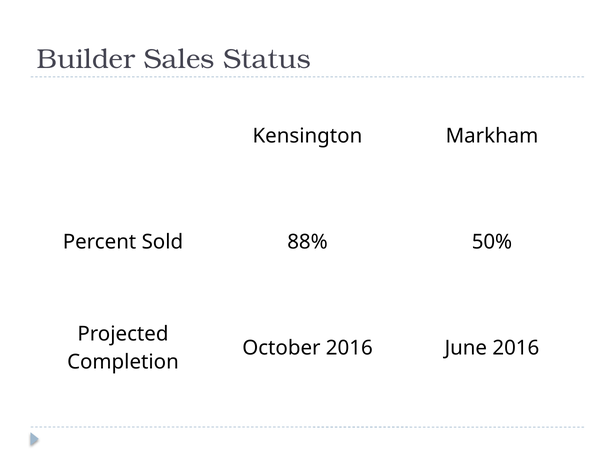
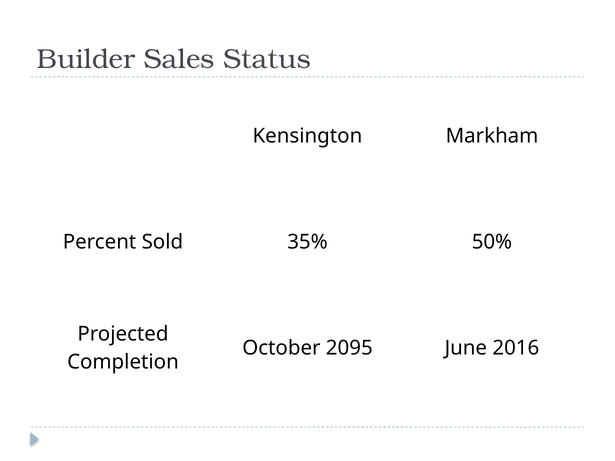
88%: 88% -> 35%
October 2016: 2016 -> 2095
